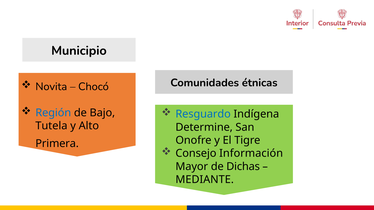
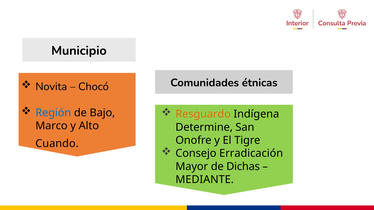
Resguardo colour: blue -> orange
Tutela: Tutela -> Marco
Primera: Primera -> Cuando
Información: Información -> Erradicación
